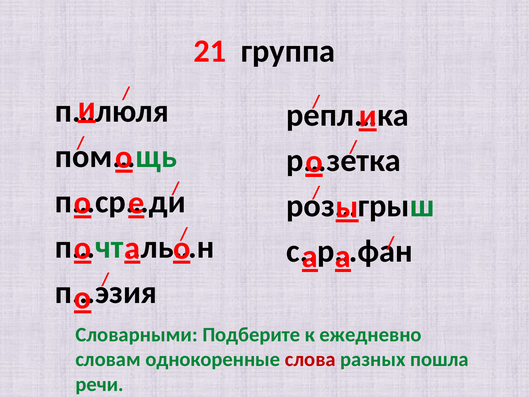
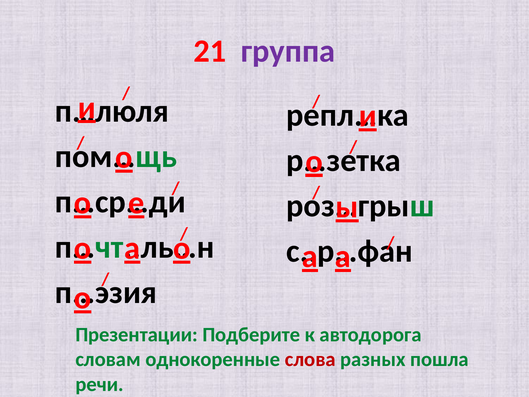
группа colour: black -> purple
Словарными: Словарными -> Презентации
ежедневно: ежедневно -> автодорога
